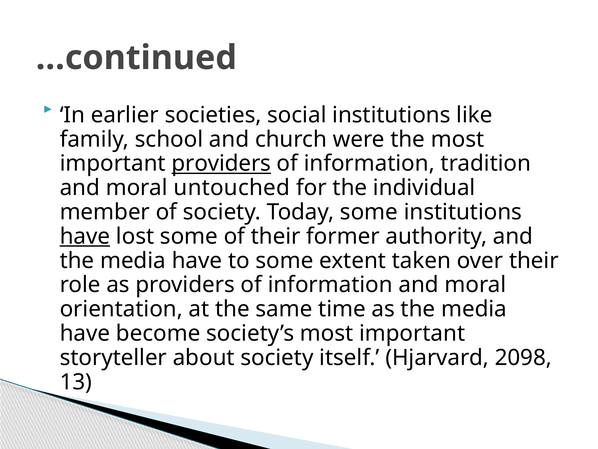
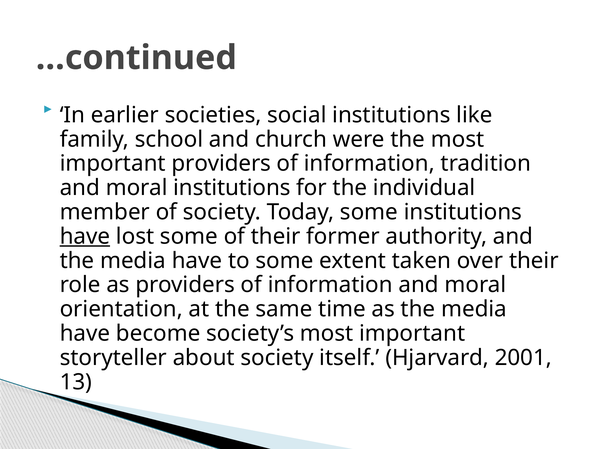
providers at (221, 163) underline: present -> none
moral untouched: untouched -> institutions
2098: 2098 -> 2001
